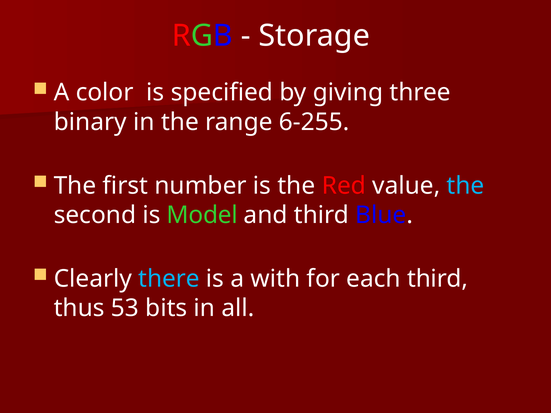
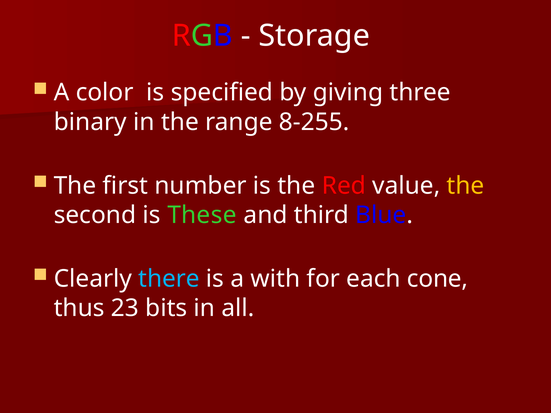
6-255: 6-255 -> 8-255
the at (466, 186) colour: light blue -> yellow
Model: Model -> These
each third: third -> cone
53: 53 -> 23
